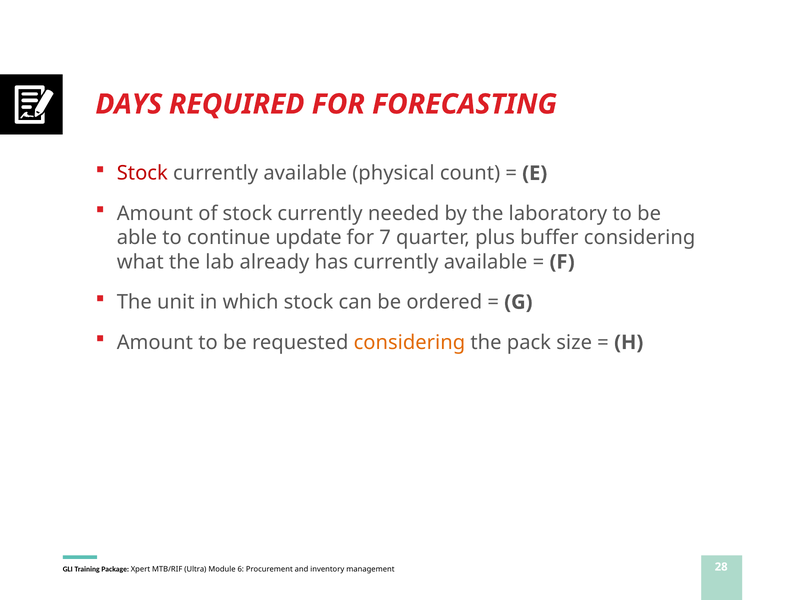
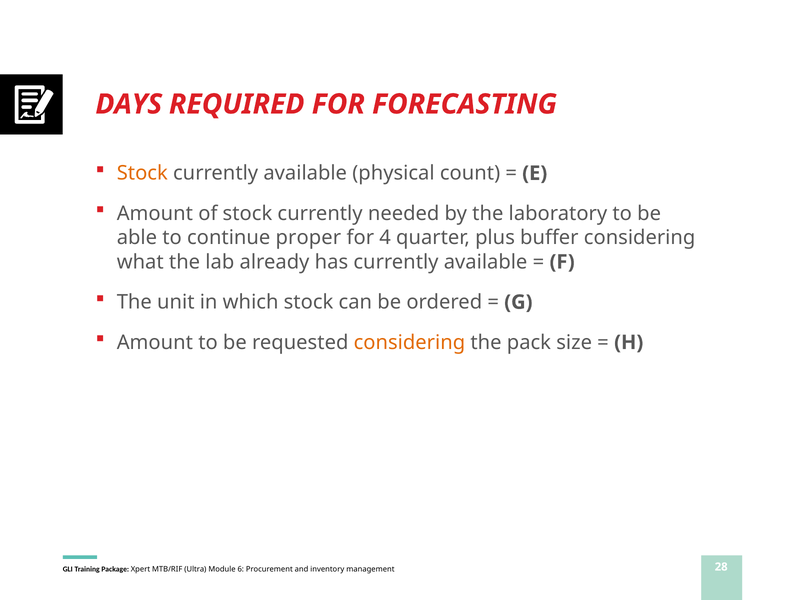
Stock at (142, 173) colour: red -> orange
update: update -> proper
7: 7 -> 4
